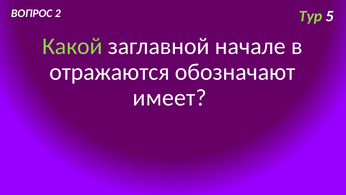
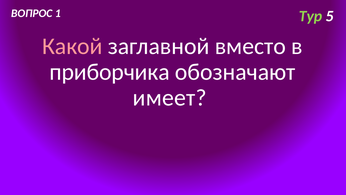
2: 2 -> 1
Какой colour: light green -> pink
начале: начале -> вместо
отражаются: отражаются -> приборчика
